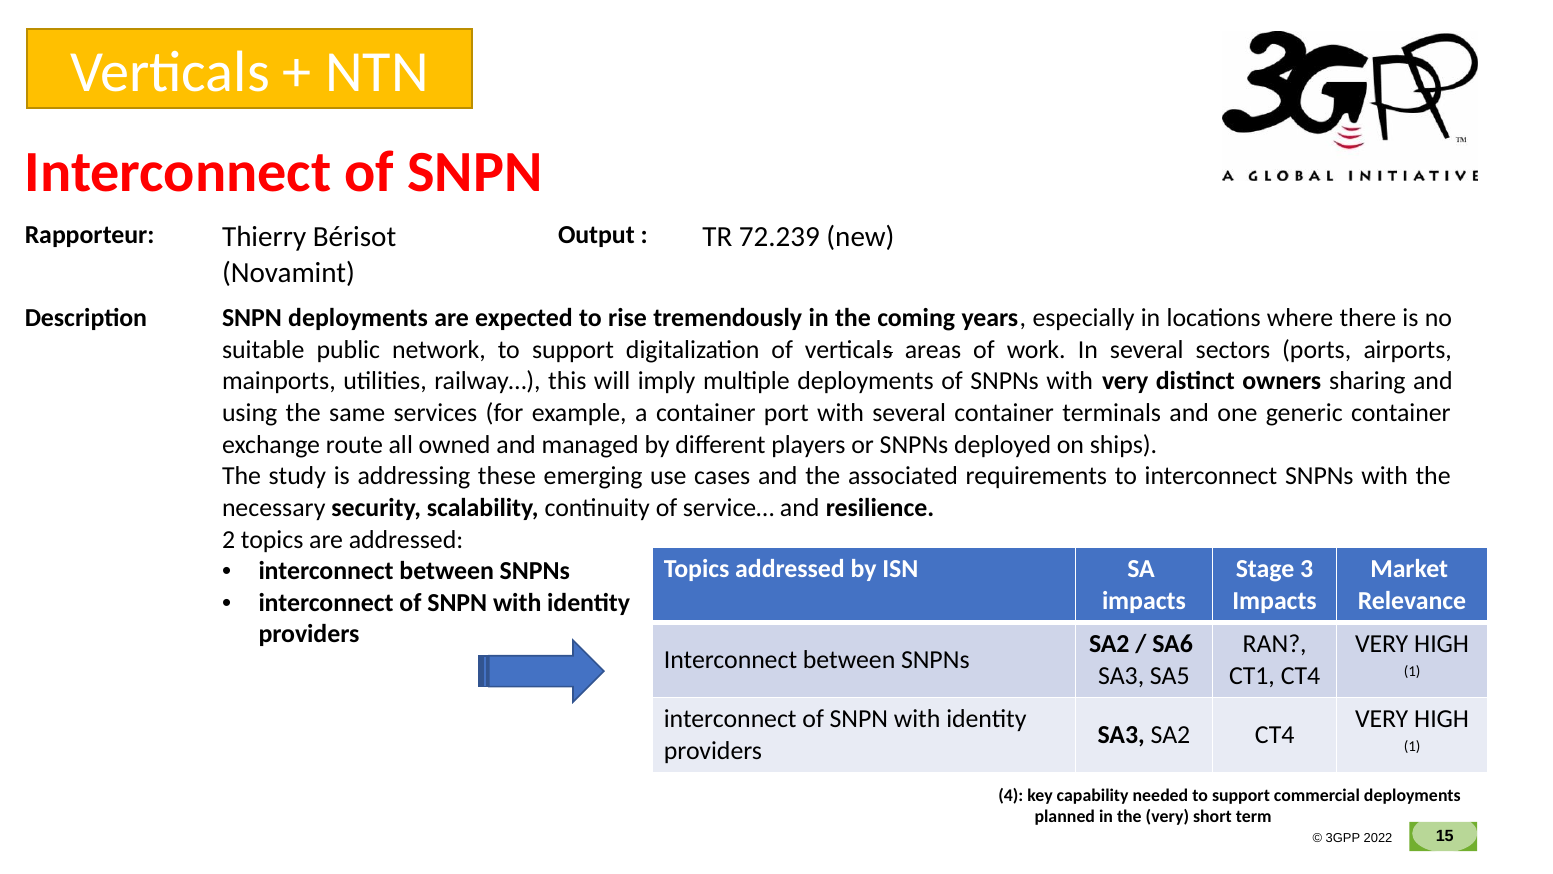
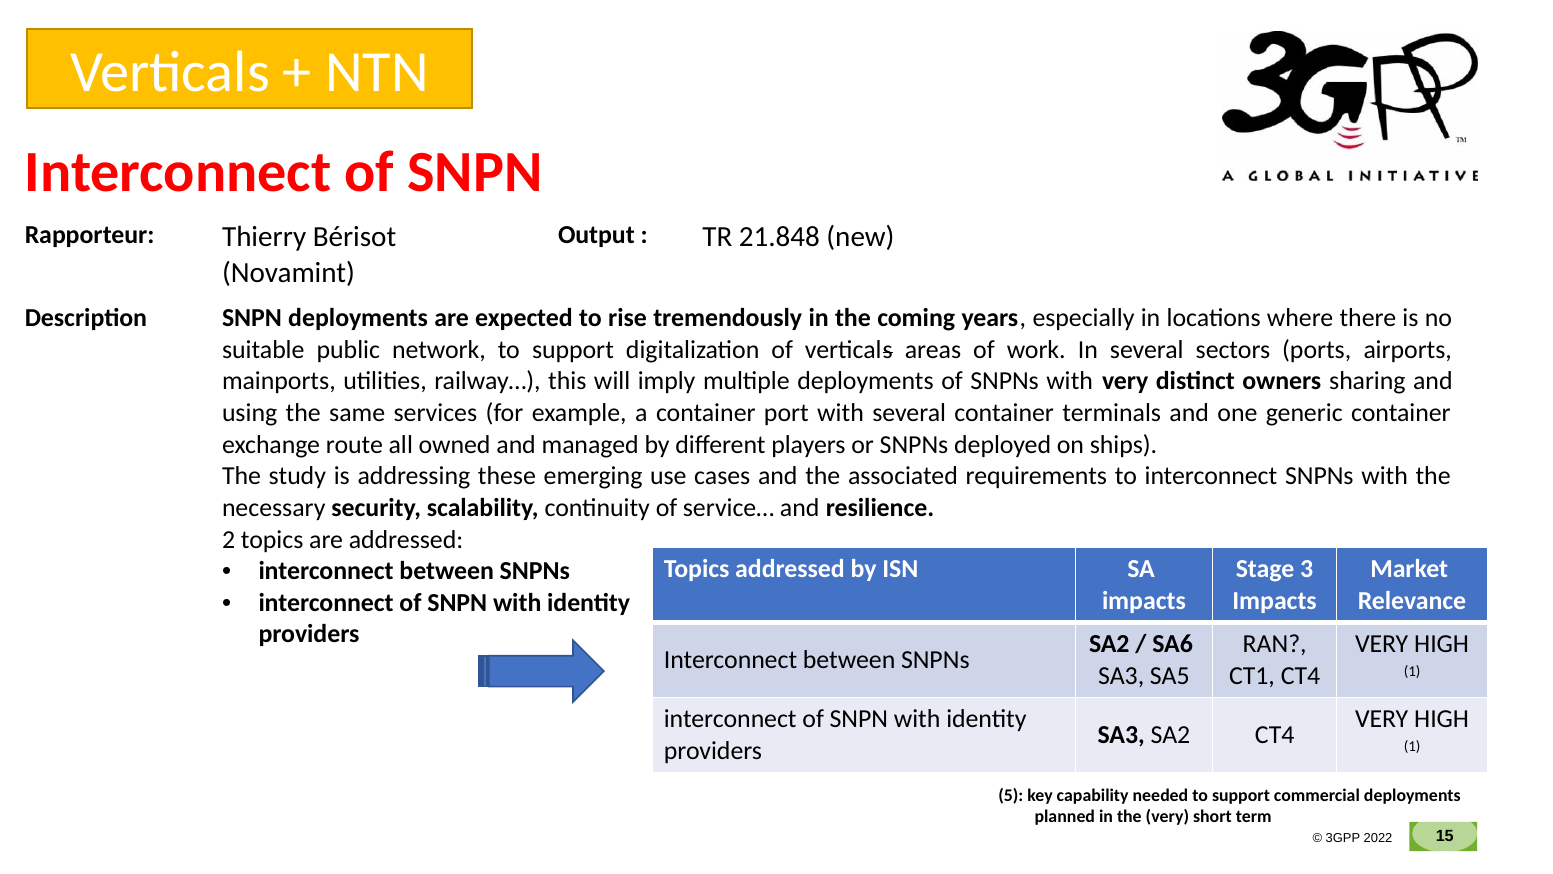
72.239: 72.239 -> 21.848
4: 4 -> 5
